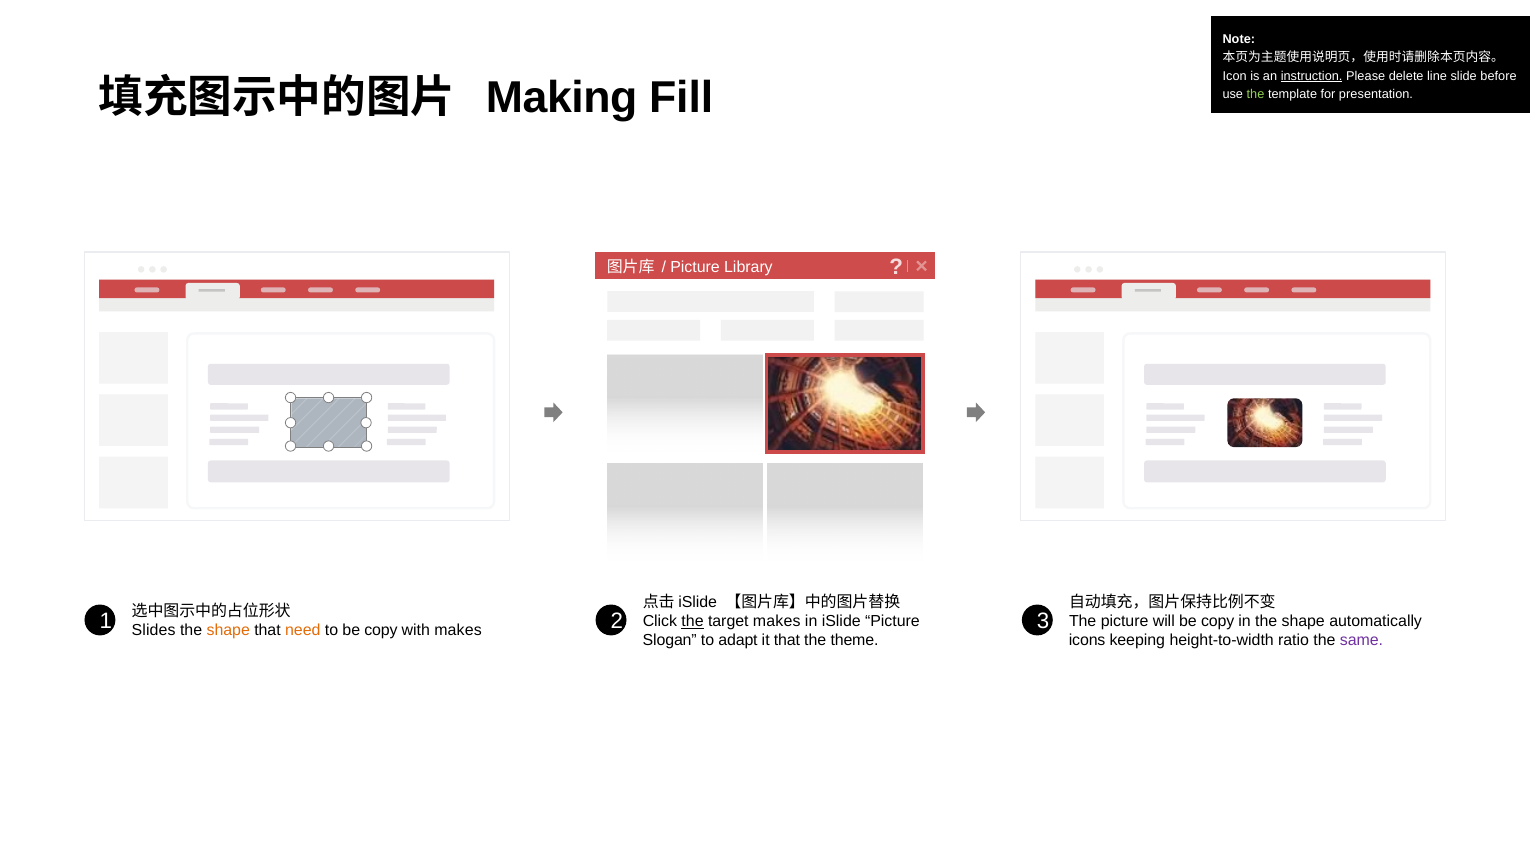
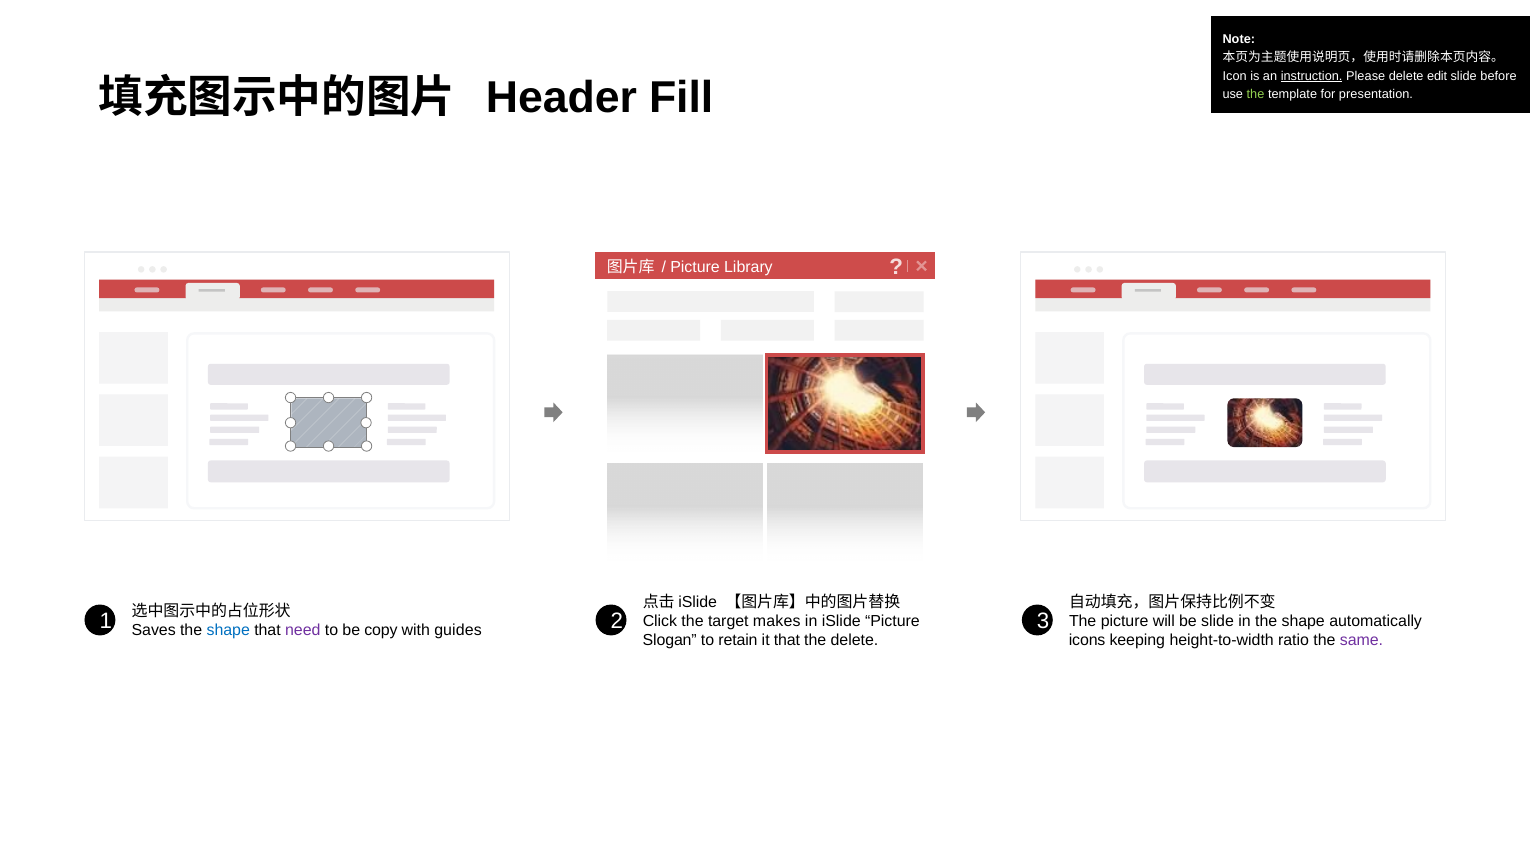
line: line -> edit
Making: Making -> Header
the at (693, 622) underline: present -> none
will be copy: copy -> slide
Slides: Slides -> Saves
shape at (228, 631) colour: orange -> blue
need colour: orange -> purple
with makes: makes -> guides
adapt: adapt -> retain
the theme: theme -> delete
